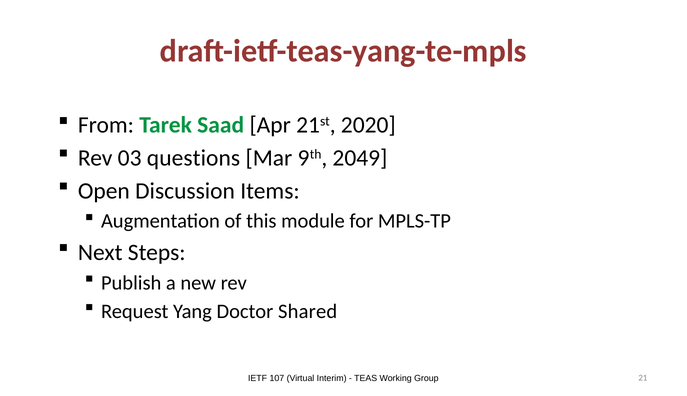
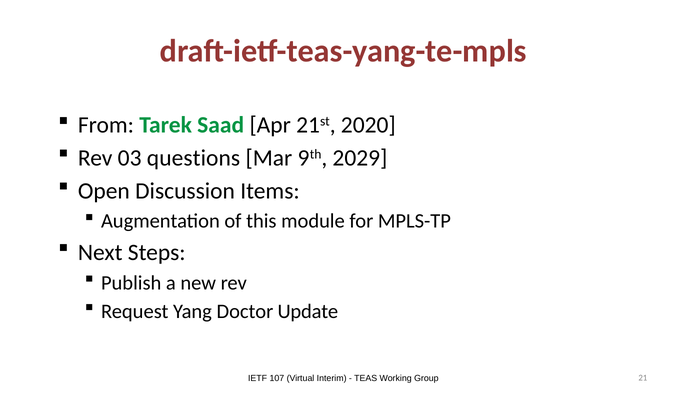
2049: 2049 -> 2029
Shared: Shared -> Update
